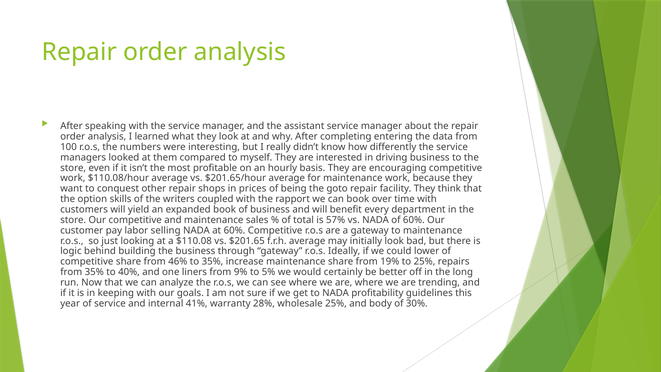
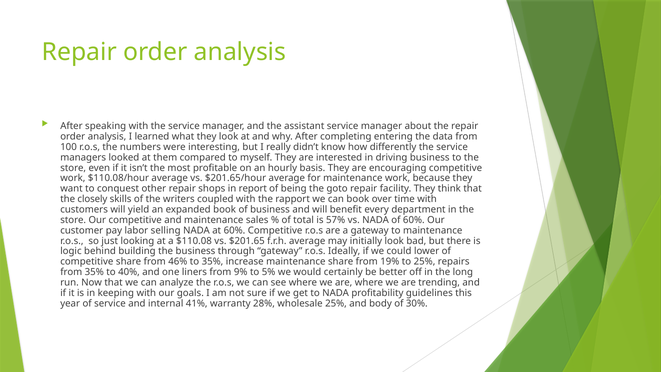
prices: prices -> report
option: option -> closely
